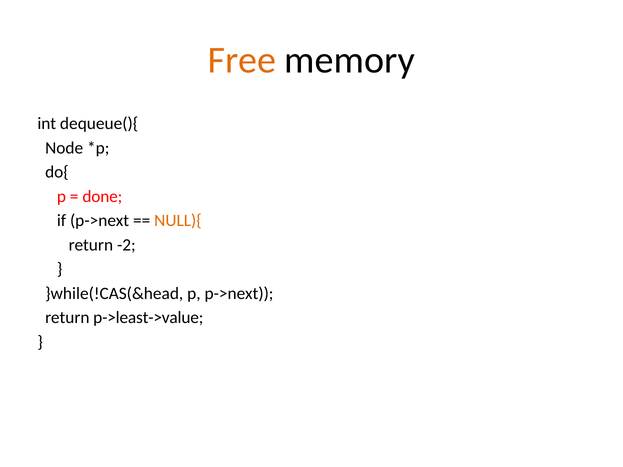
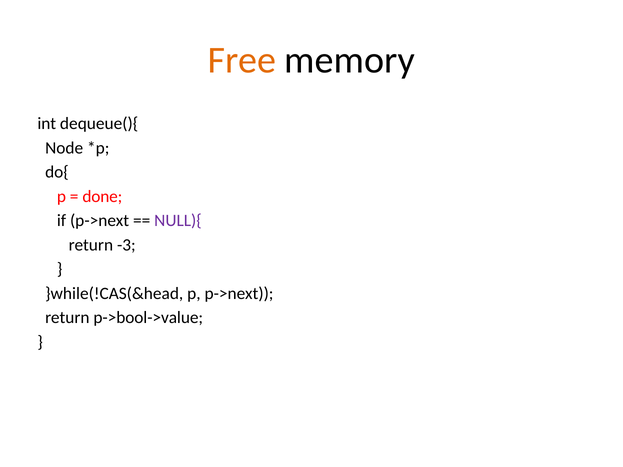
NULL){ colour: orange -> purple
-2: -2 -> -3
p->least->value: p->least->value -> p->bool->value
